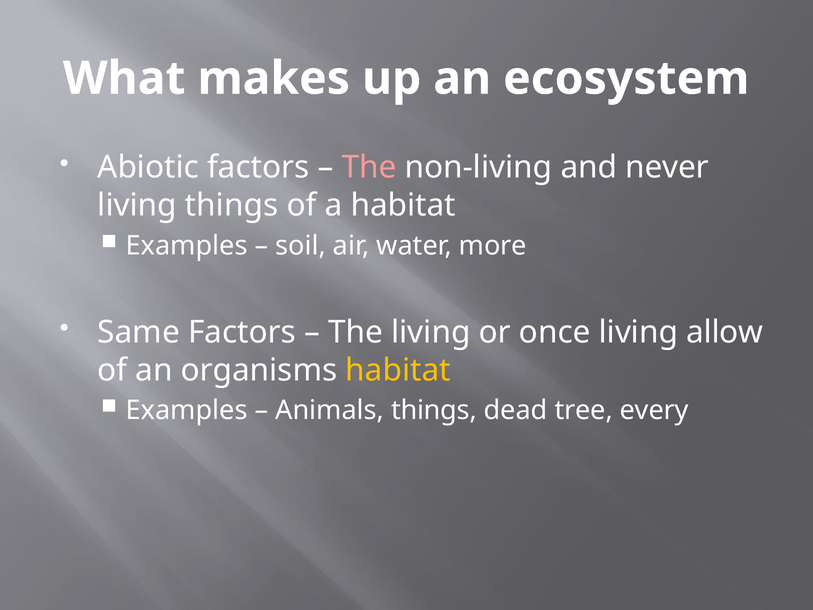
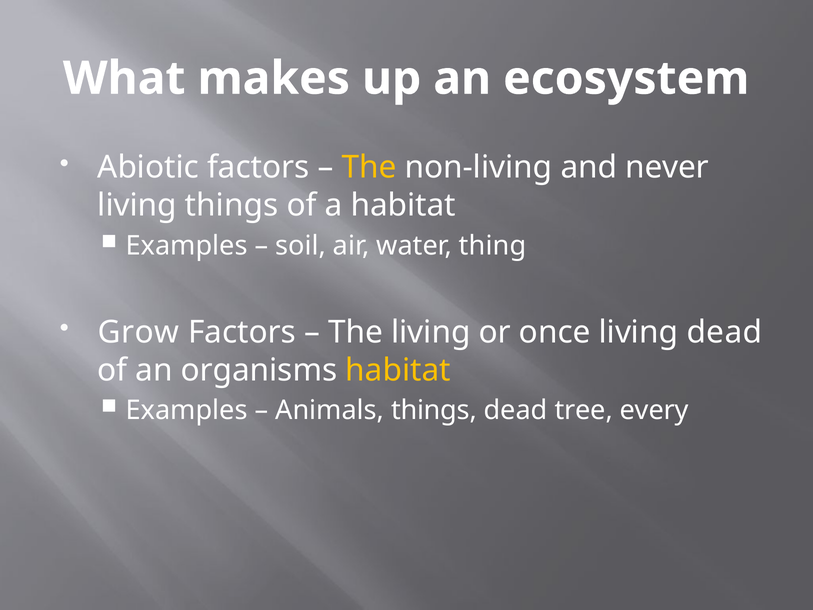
The at (369, 167) colour: pink -> yellow
more: more -> thing
Same: Same -> Grow
living allow: allow -> dead
